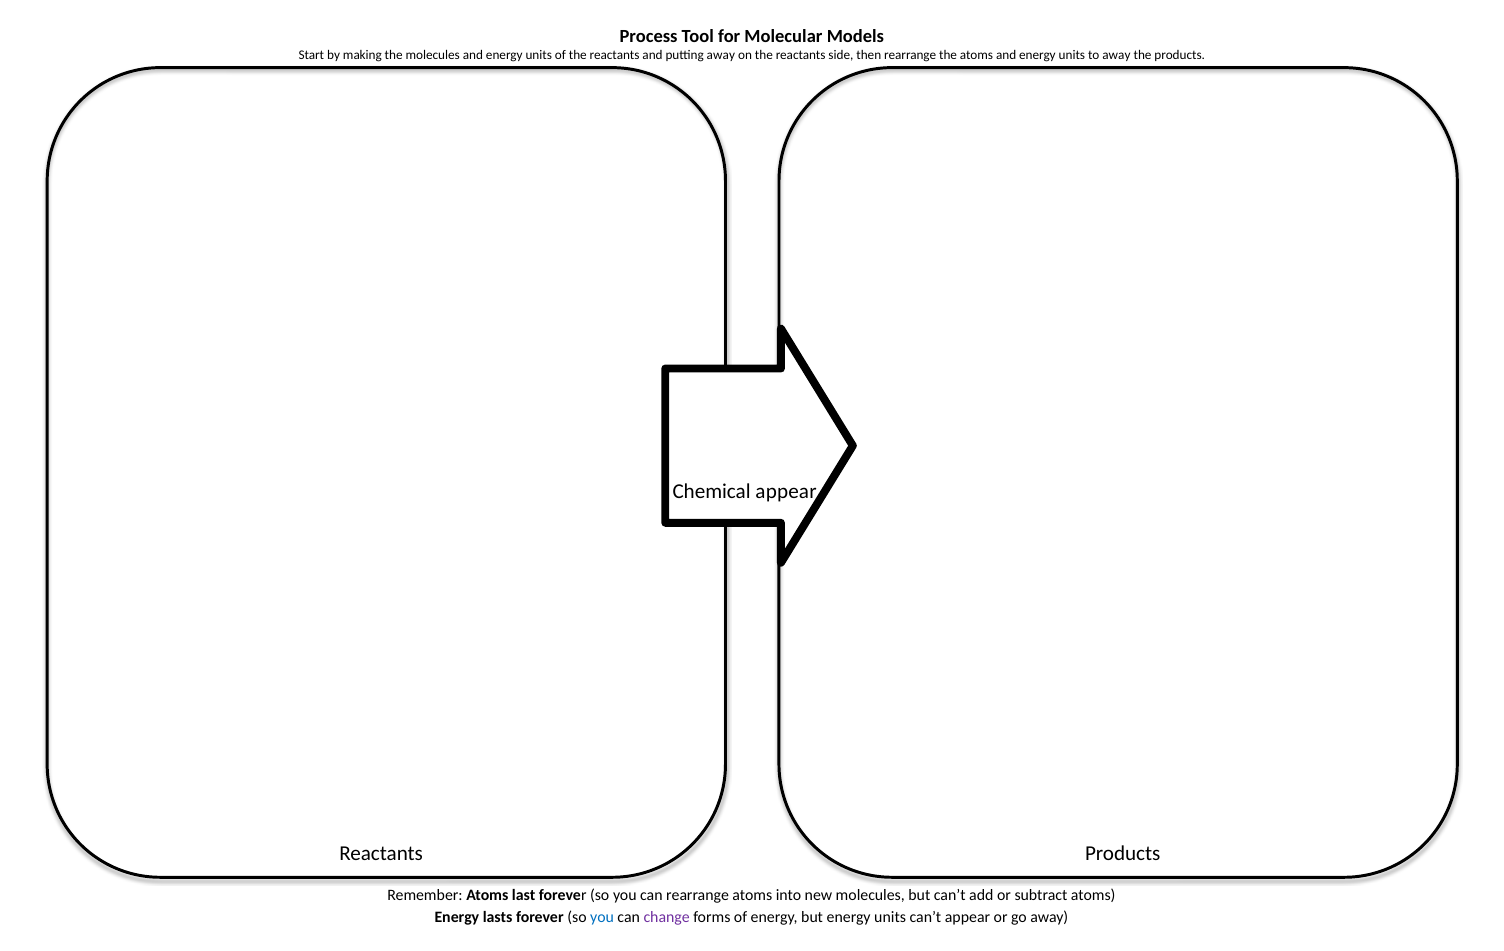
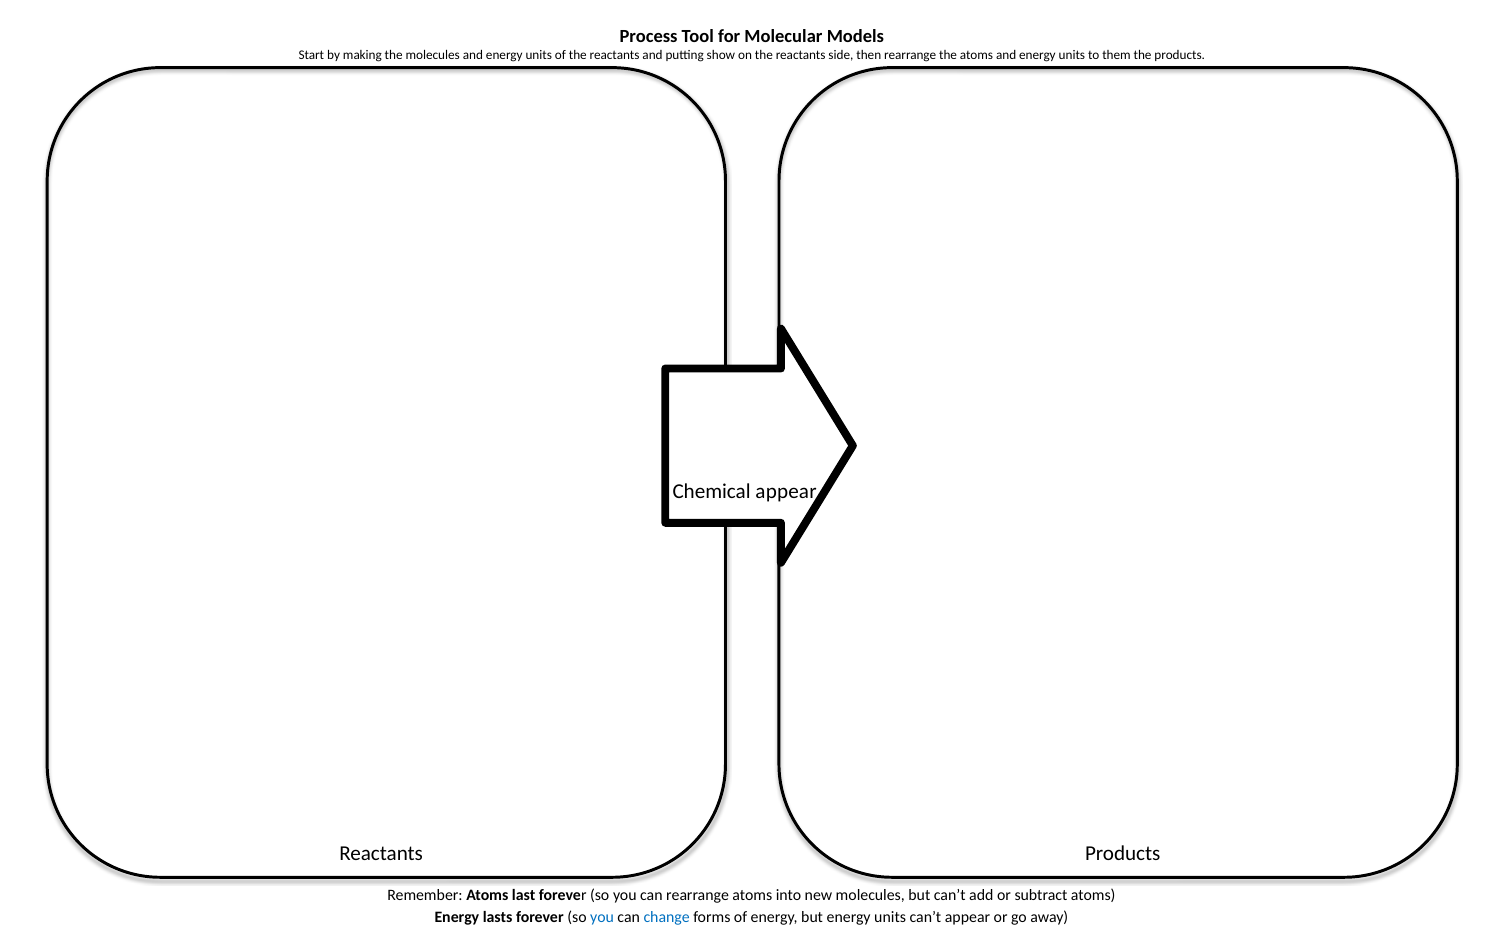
putting away: away -> show
to away: away -> them
change colour: purple -> blue
